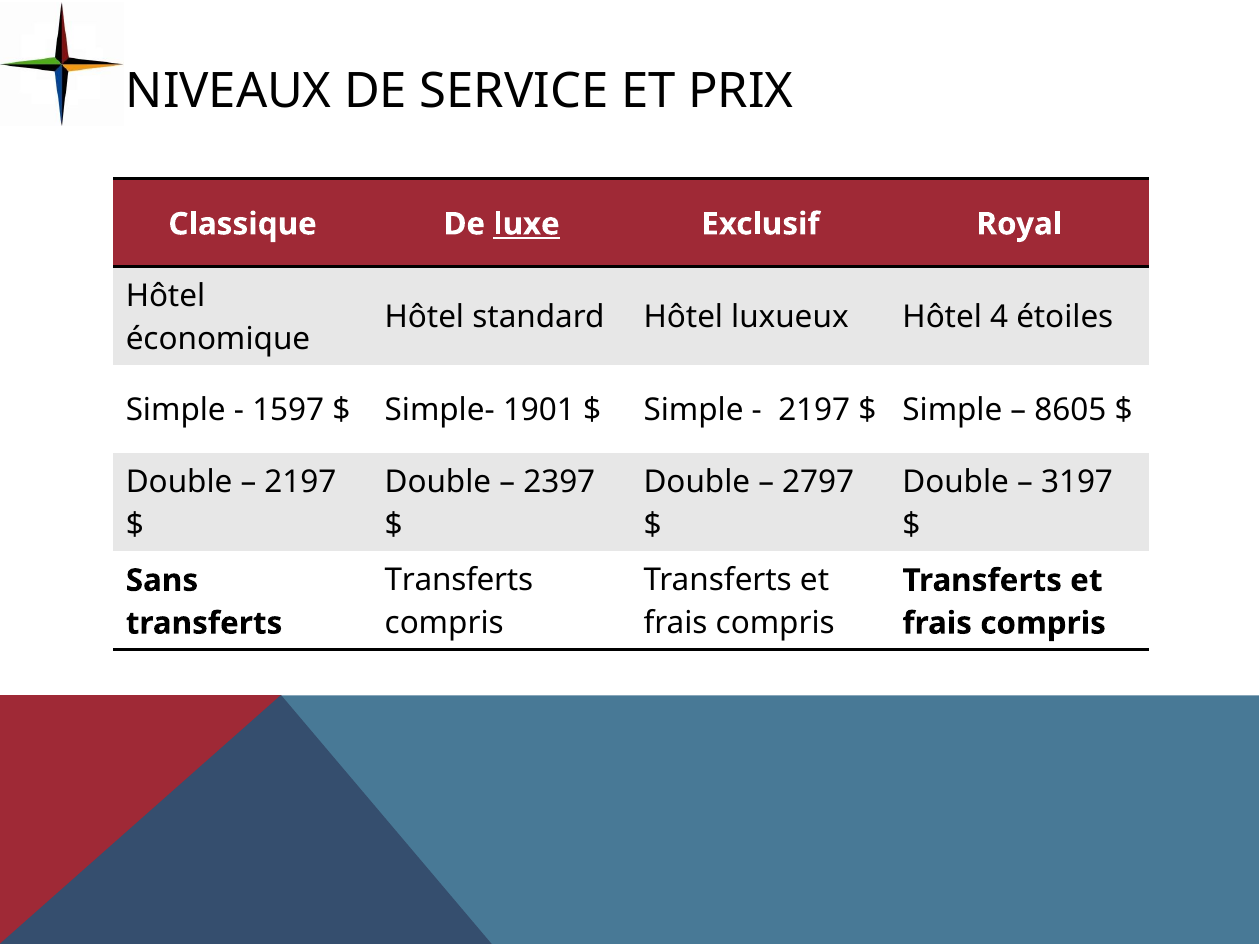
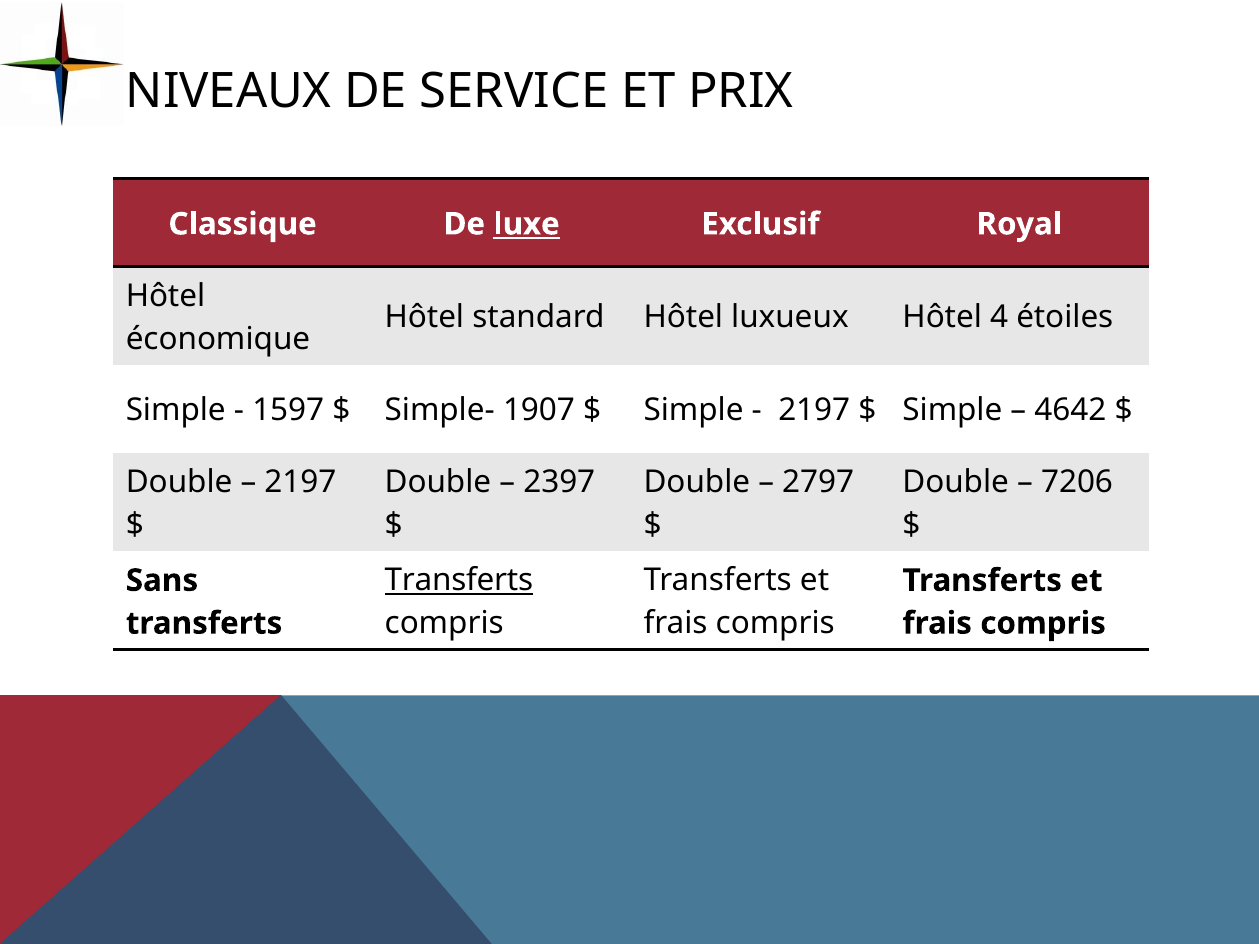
1901: 1901 -> 1907
8605: 8605 -> 4642
3197: 3197 -> 7206
Transferts at (459, 581) underline: none -> present
